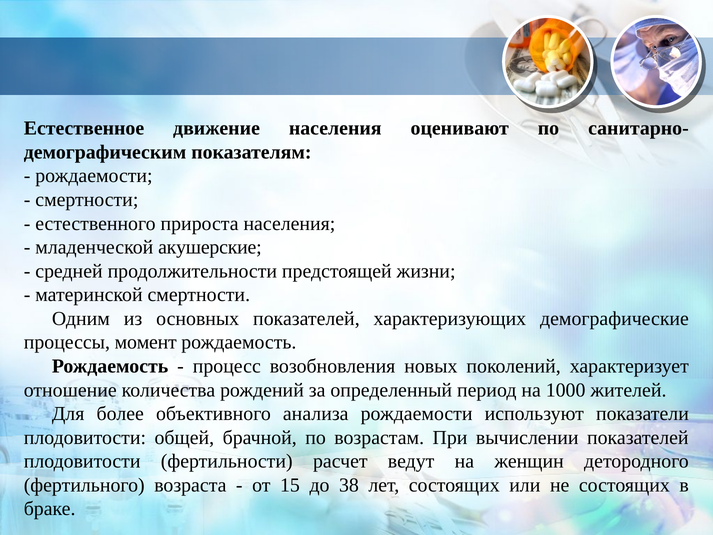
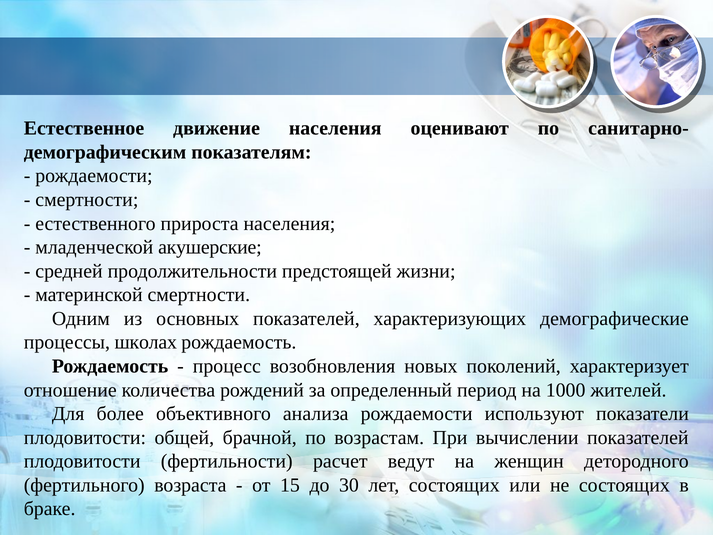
момент: момент -> школах
38: 38 -> 30
